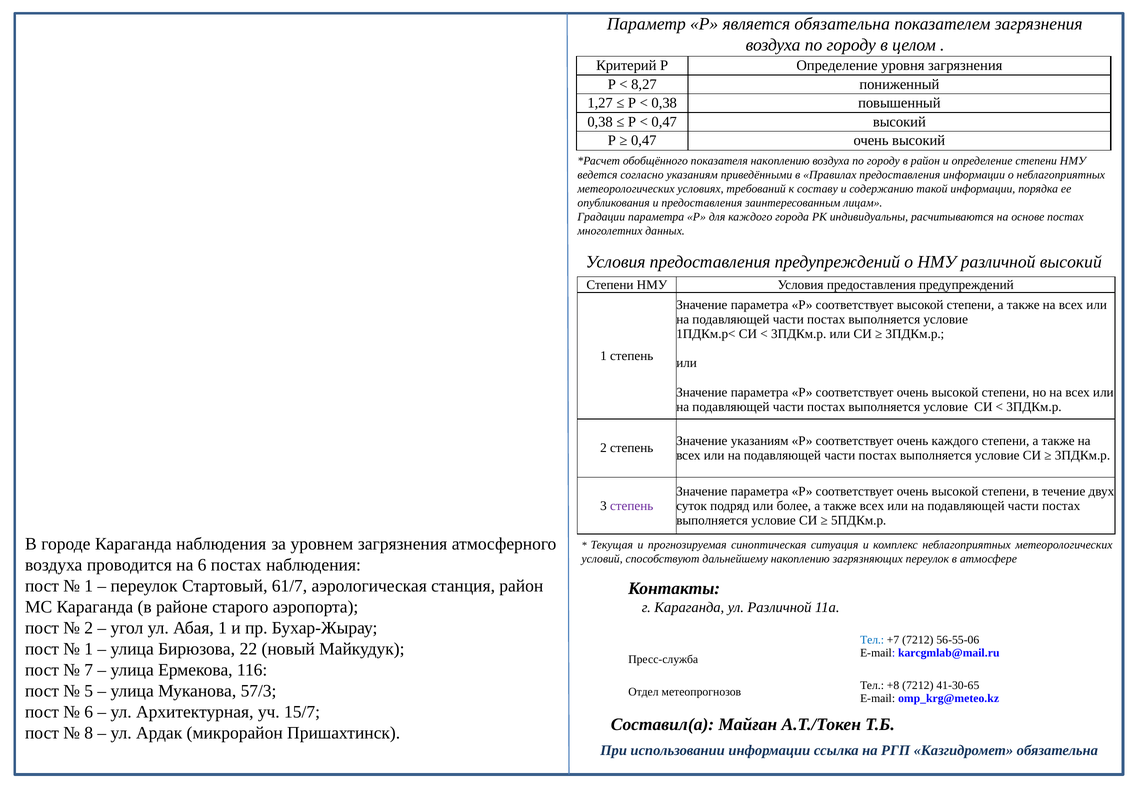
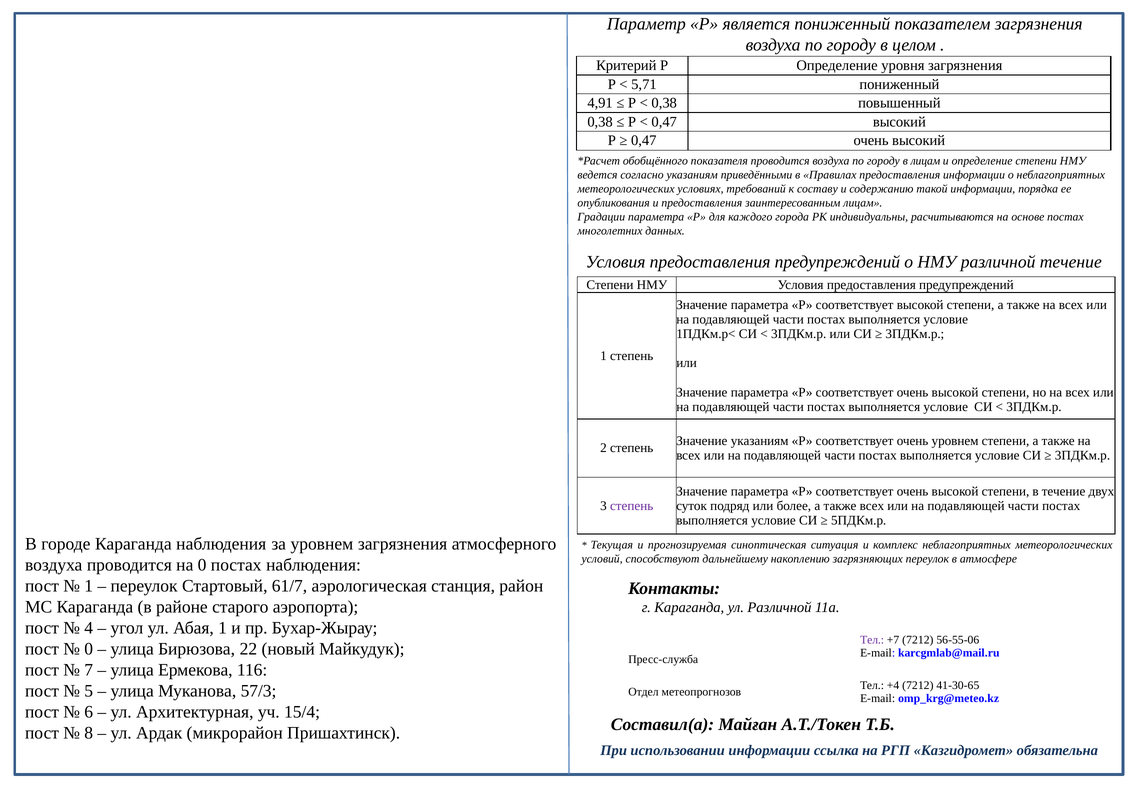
является обязательна: обязательна -> пониженный
8,27: 8,27 -> 5,71
1,27: 1,27 -> 4,91
показателя накоплению: накоплению -> проводится
в район: район -> лицам
различной высокий: высокий -> течение
очень каждого: каждого -> уровнем
на 6: 6 -> 0
2 at (89, 628): 2 -> 4
Тел at (872, 640) colour: blue -> purple
1 at (89, 649): 1 -> 0
+8: +8 -> +4
15/7: 15/7 -> 15/4
